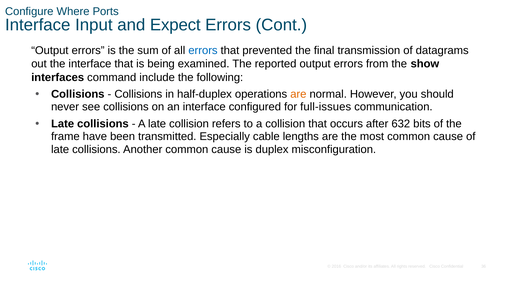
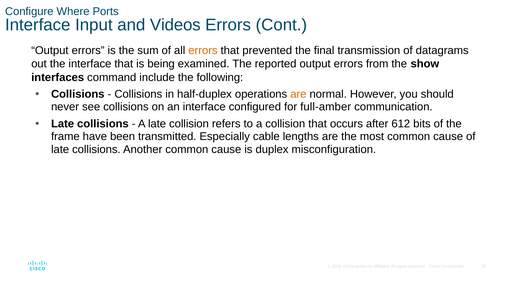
Expect: Expect -> Videos
errors at (203, 50) colour: blue -> orange
full-issues: full-issues -> full-amber
632: 632 -> 612
